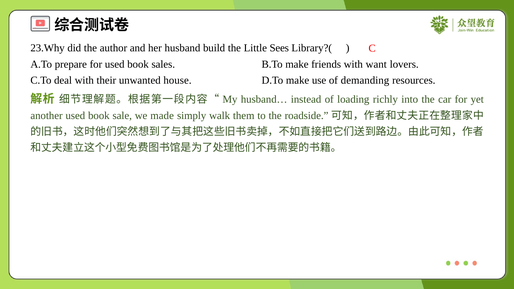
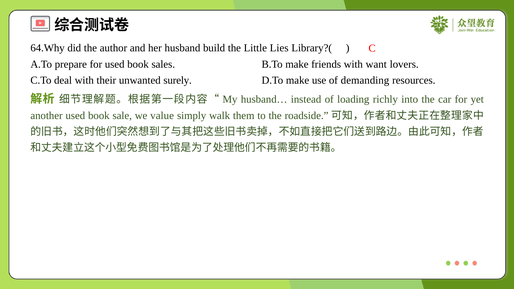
23.Why: 23.Why -> 64.Why
Sees: Sees -> Lies
house: house -> surely
made: made -> value
